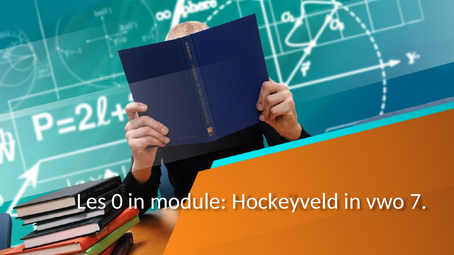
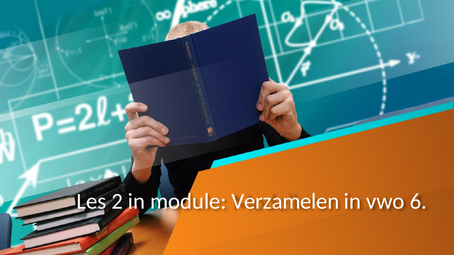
0: 0 -> 2
Hockeyveld: Hockeyveld -> Verzamelen
7: 7 -> 6
